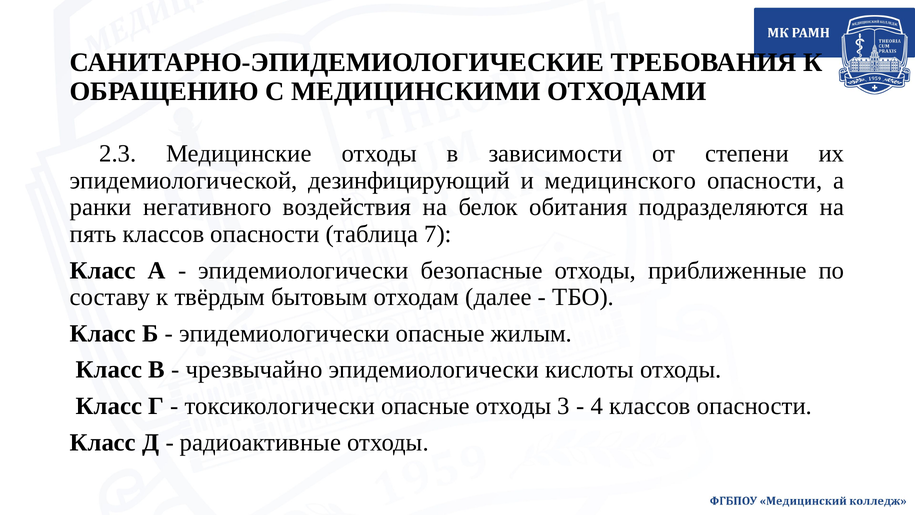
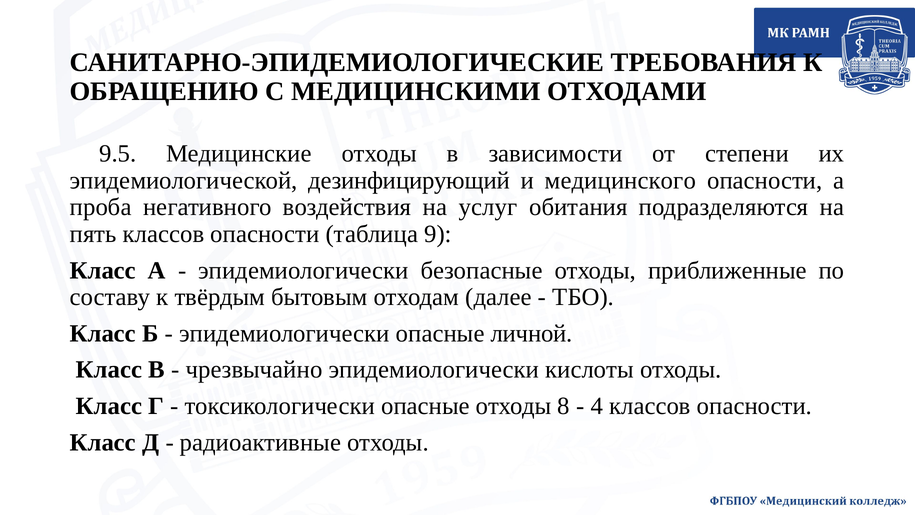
2.3: 2.3 -> 9.5
ранки: ранки -> проба
белок: белок -> услуг
7: 7 -> 9
жилым: жилым -> личной
3: 3 -> 8
